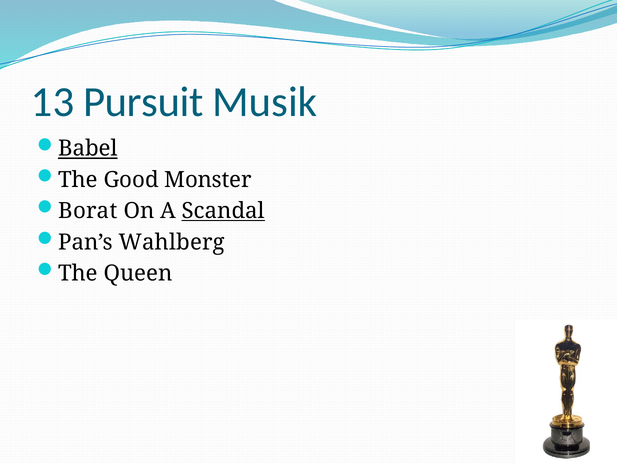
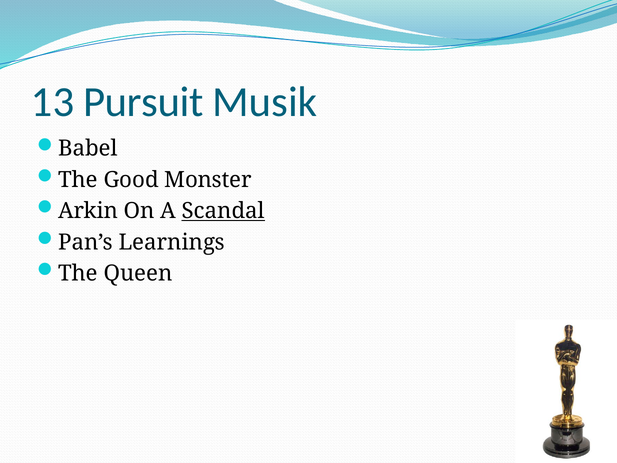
Babel underline: present -> none
Borat: Borat -> Arkin
Wahlberg: Wahlberg -> Learnings
